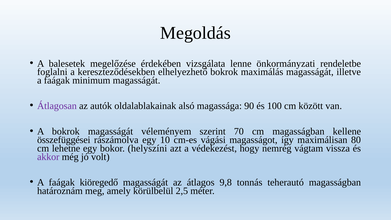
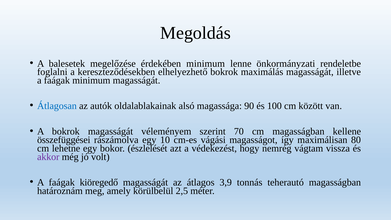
érdekében vizsgálata: vizsgálata -> minimum
Átlagosan colour: purple -> blue
helyszíni: helyszíni -> észlelését
9,8: 9,8 -> 3,9
